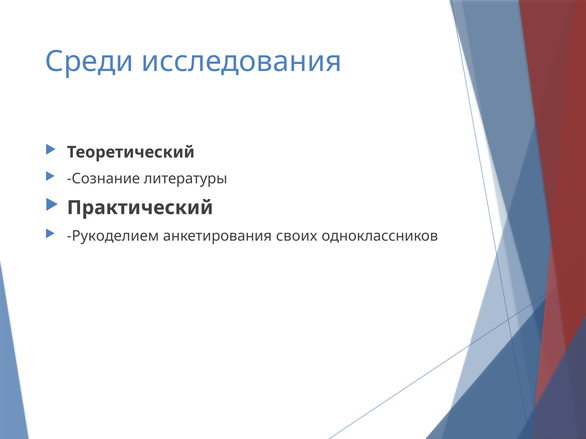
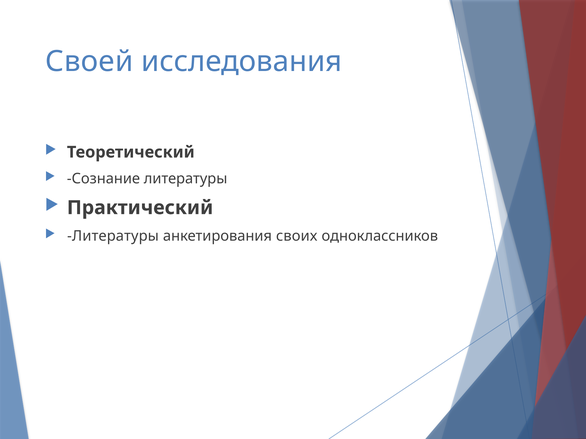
Среди: Среди -> Своей
Рукоделием at (113, 236): Рукоделием -> Литературы
